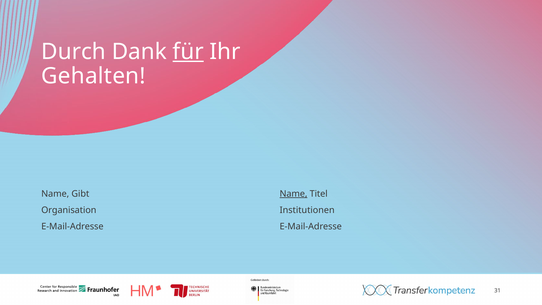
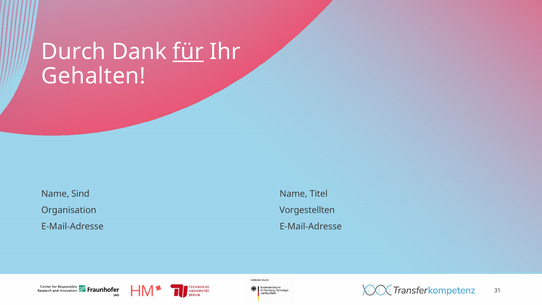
Gibt: Gibt -> Sind
Name at (293, 194) underline: present -> none
Institutionen: Institutionen -> Vorgestellten
